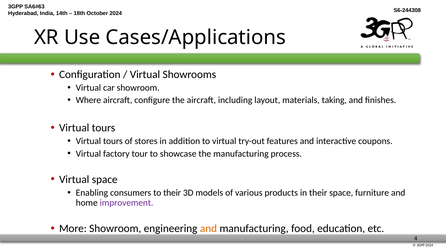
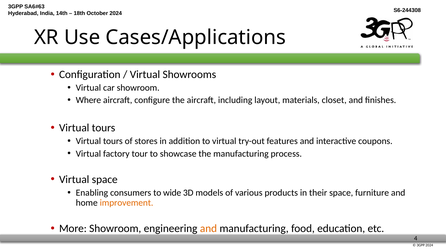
taking: taking -> closet
to their: their -> wide
improvement colour: purple -> orange
